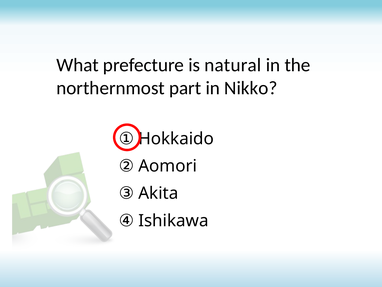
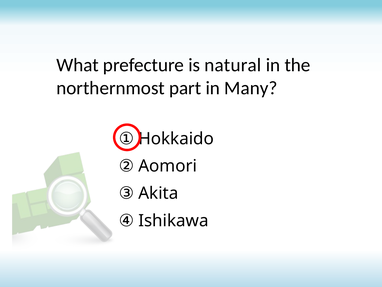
Nikko: Nikko -> Many
